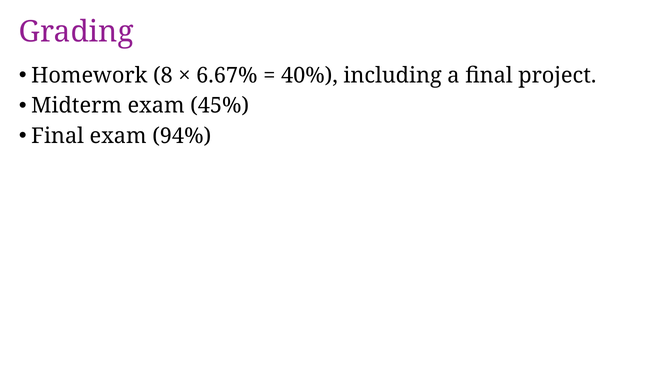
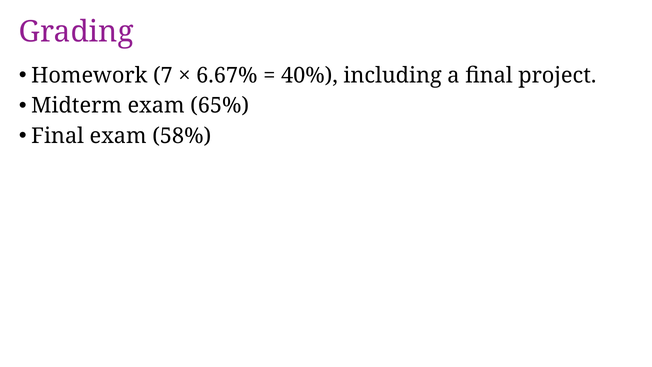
8: 8 -> 7
45%: 45% -> 65%
94%: 94% -> 58%
